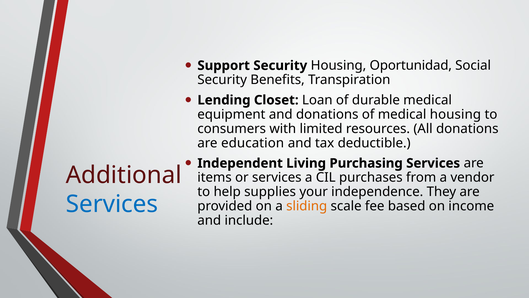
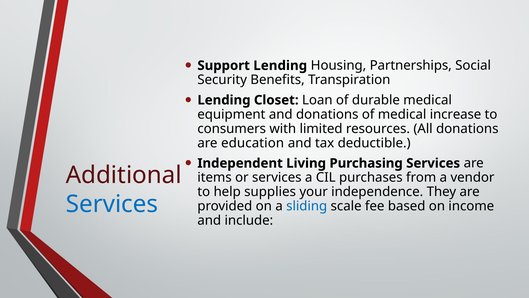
Support Security: Security -> Lending
Oportunidad: Oportunidad -> Partnerships
medical housing: housing -> increase
sliding colour: orange -> blue
